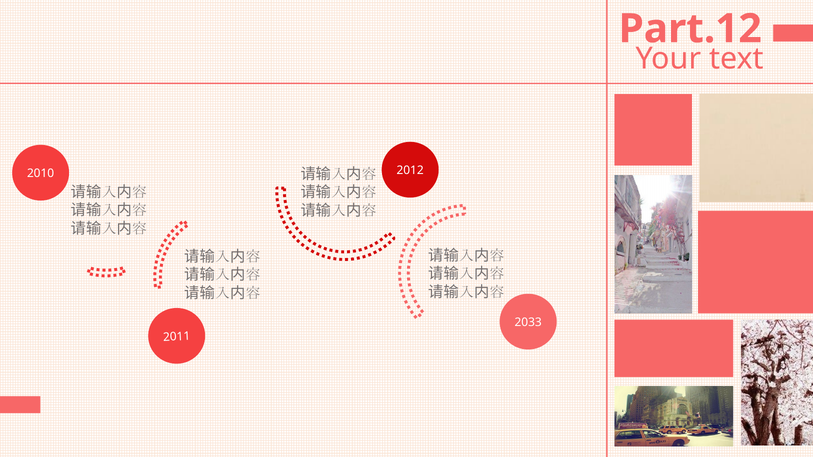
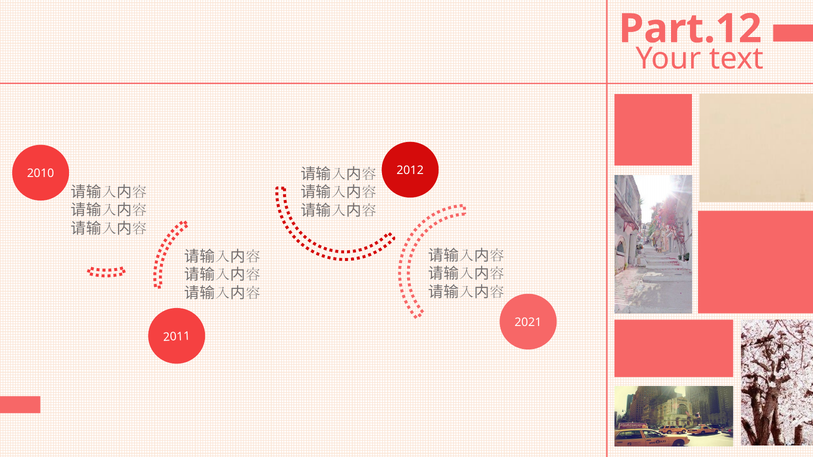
2033: 2033 -> 2021
